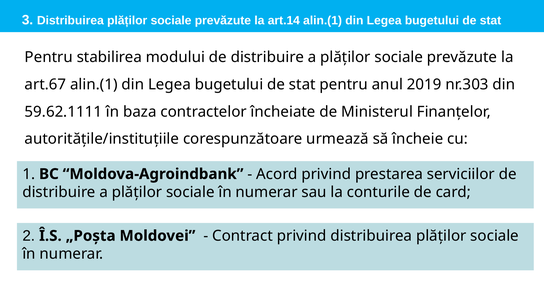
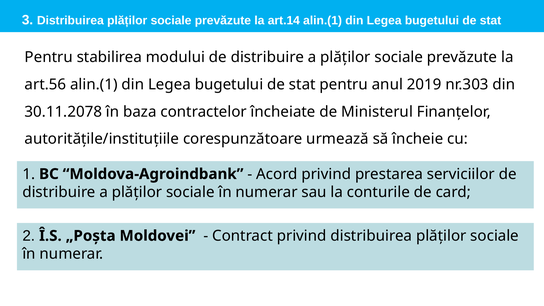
art.67: art.67 -> art.56
59.62.1111: 59.62.1111 -> 30.11.2078
